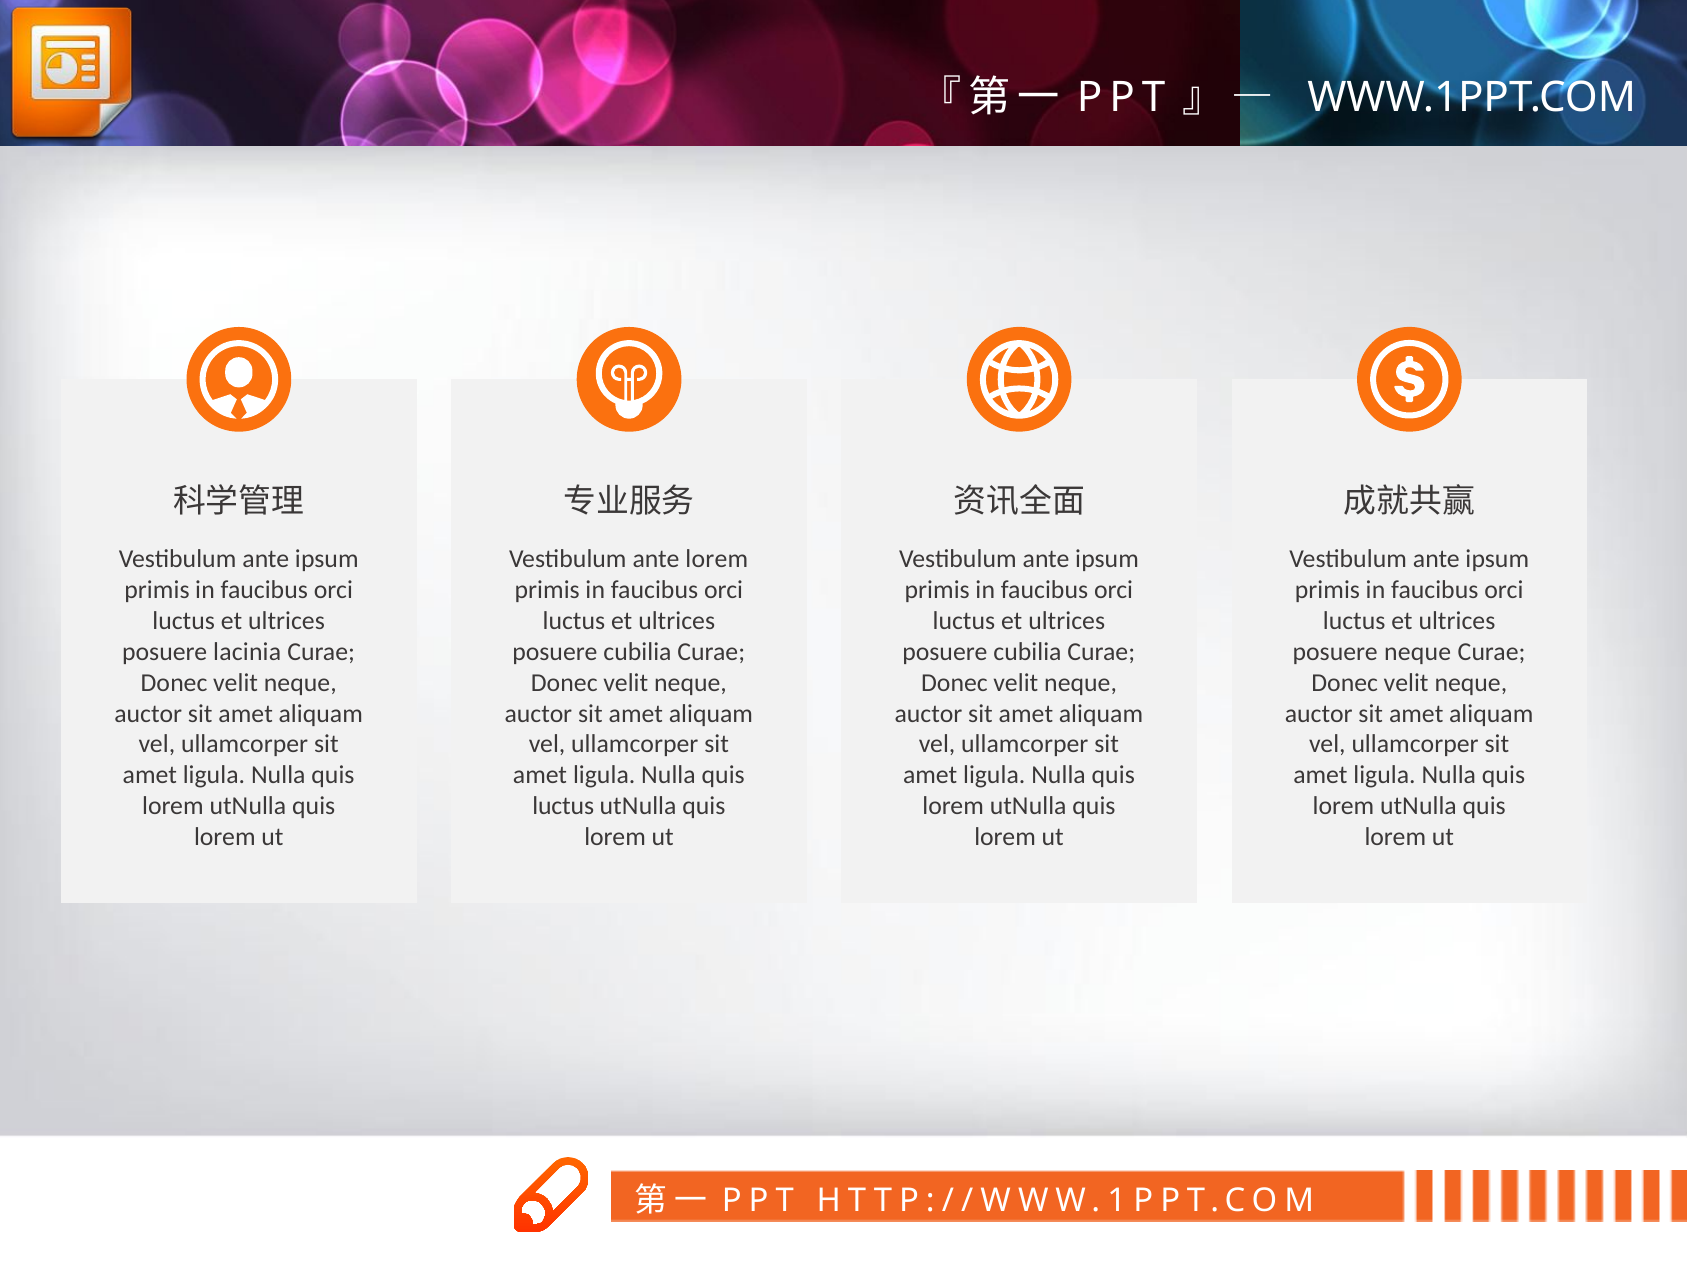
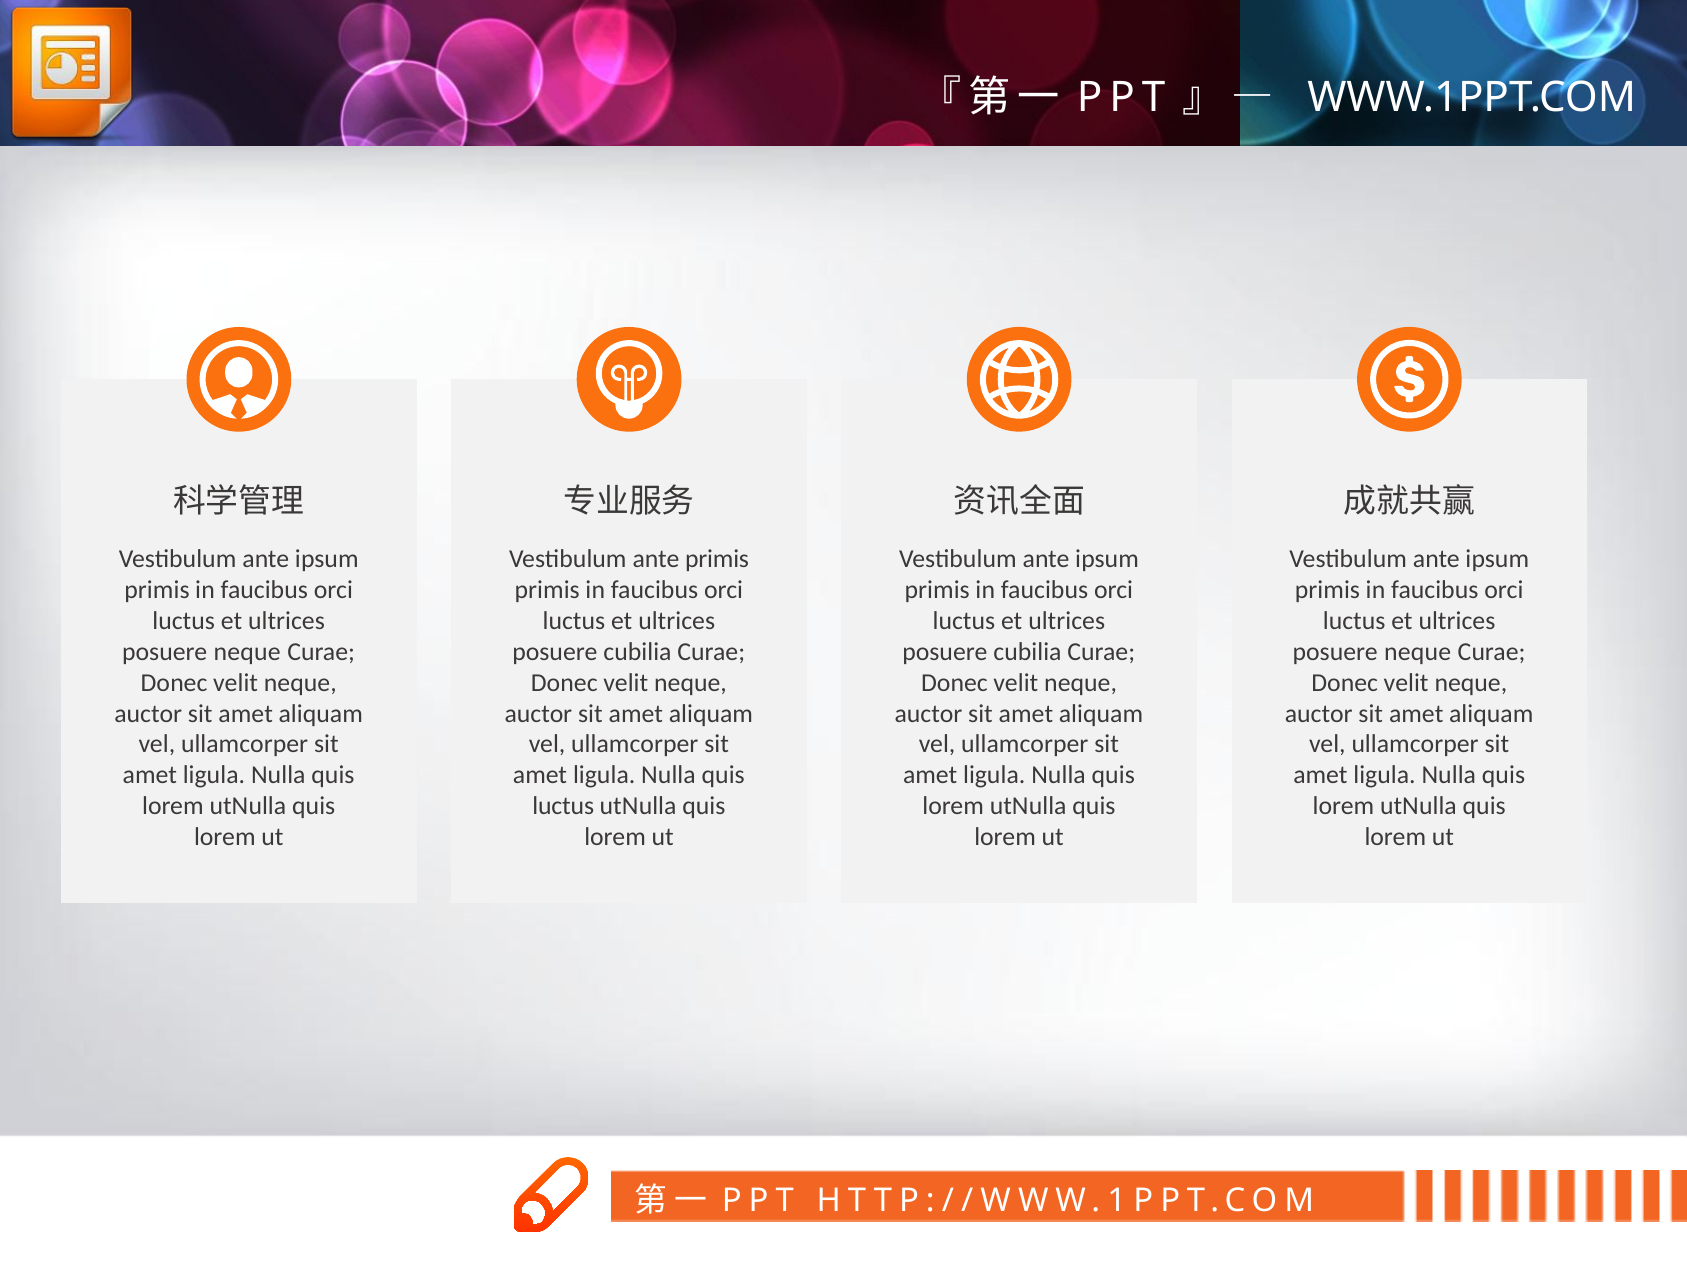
ante lorem: lorem -> primis
lacinia at (247, 652): lacinia -> neque
